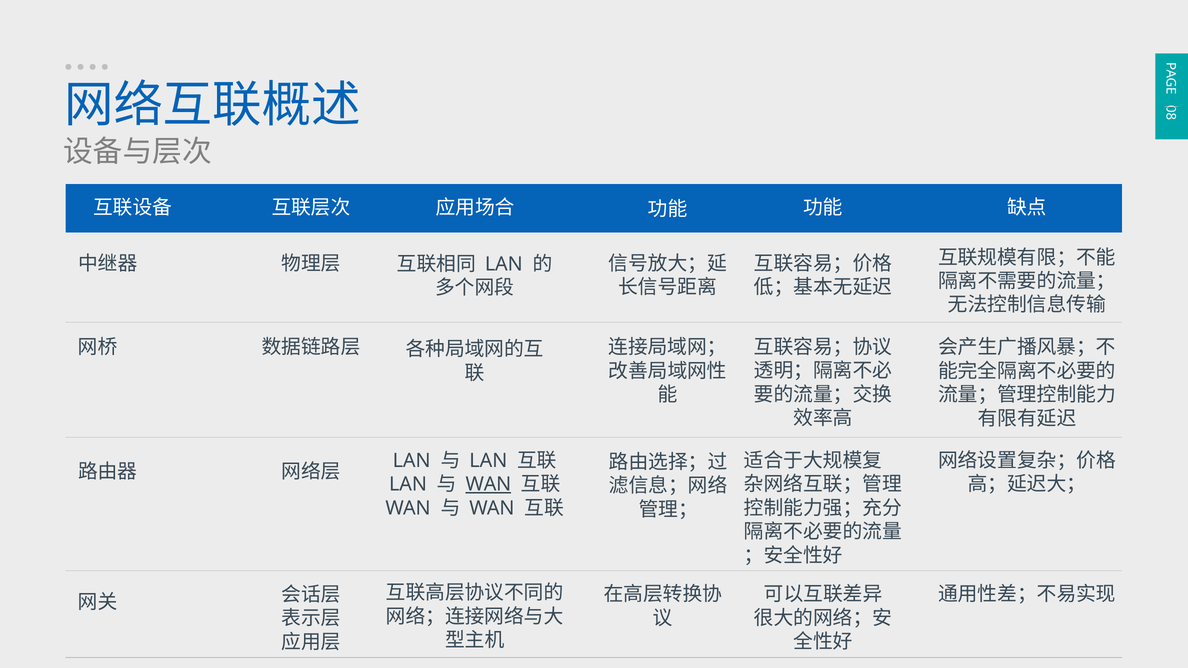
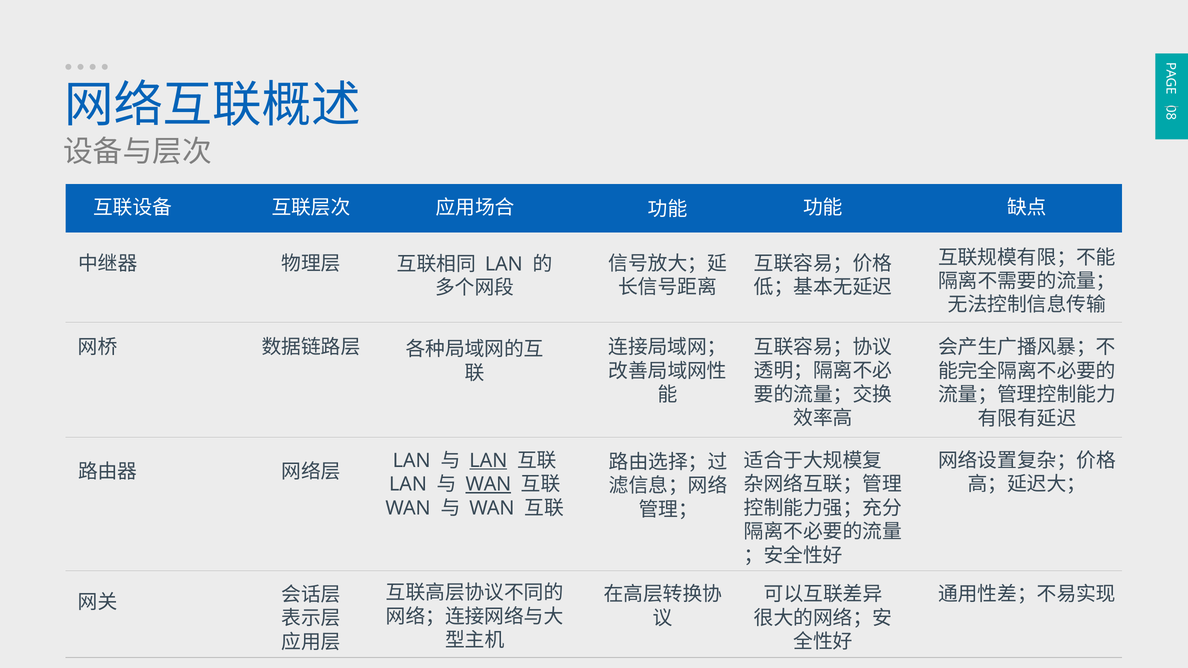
LAN at (488, 461) underline: none -> present
